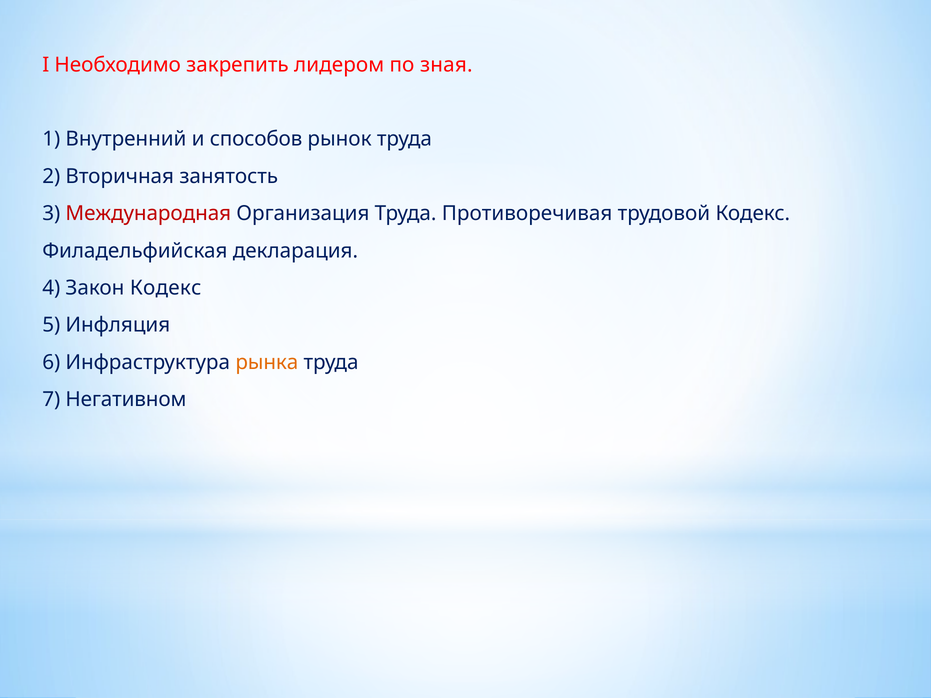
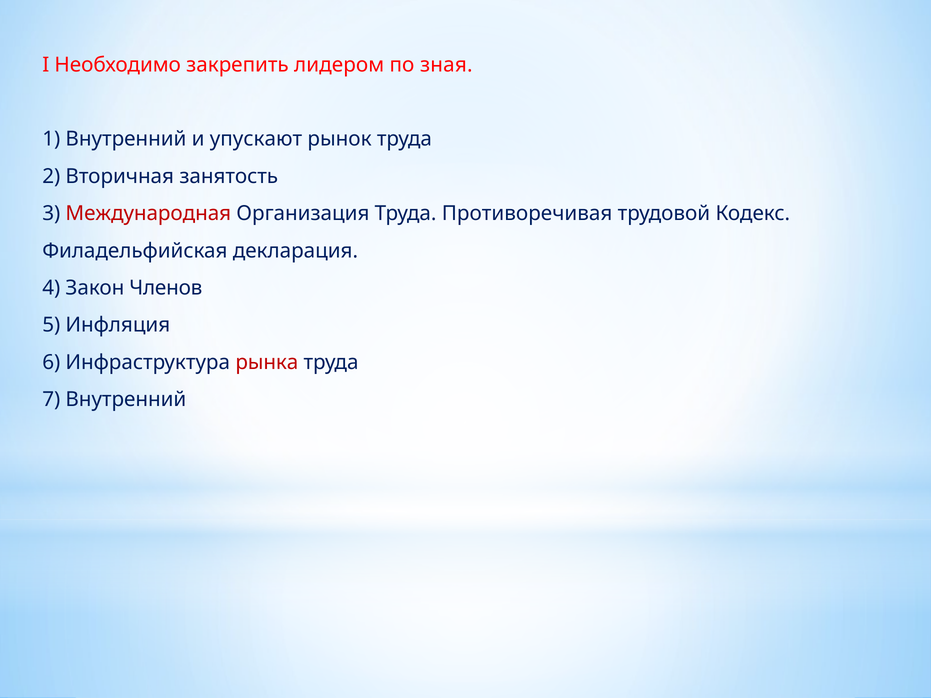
способов: способов -> упускают
Закон Кодекс: Кодекс -> Членов
рынка colour: orange -> red
7 Негативном: Негативном -> Внутренний
